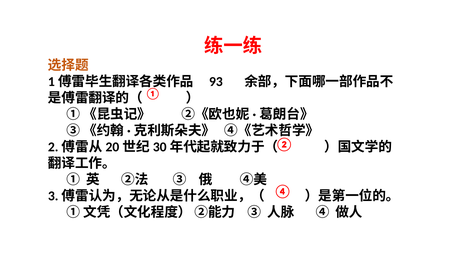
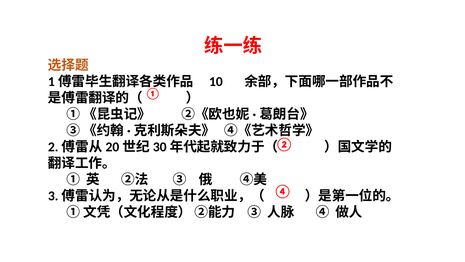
93: 93 -> 10
